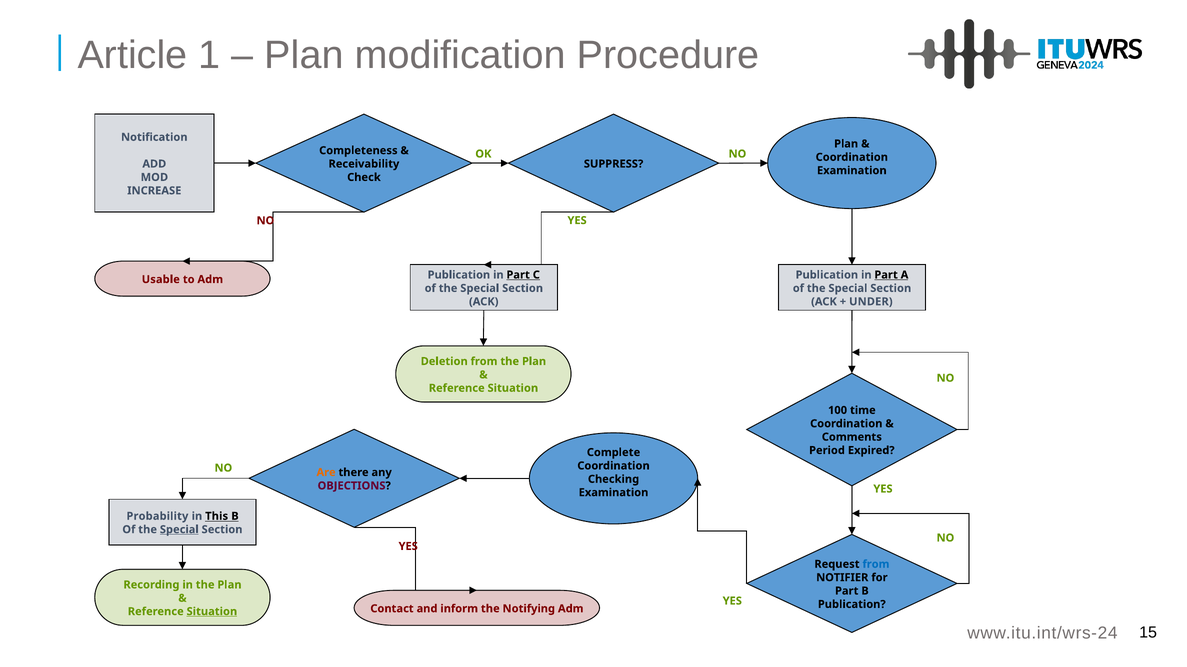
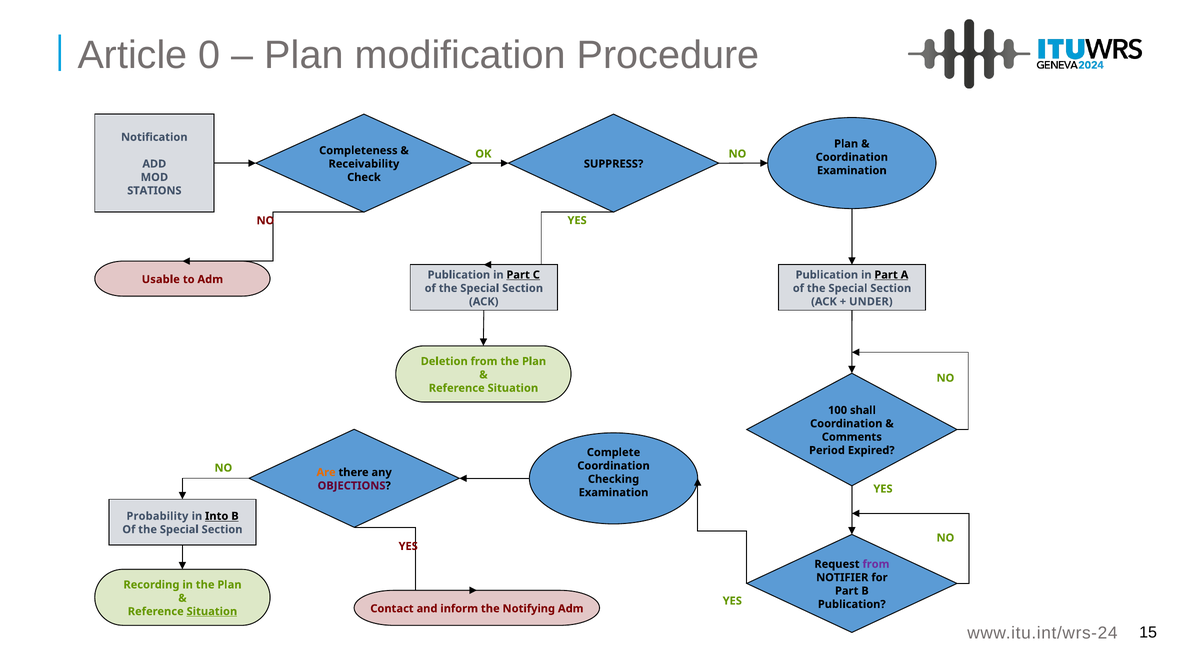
1: 1 -> 0
INCREASE: INCREASE -> STATIONS
time: time -> shall
This: This -> Into
Special at (179, 530) underline: present -> none
from at (876, 565) colour: blue -> purple
